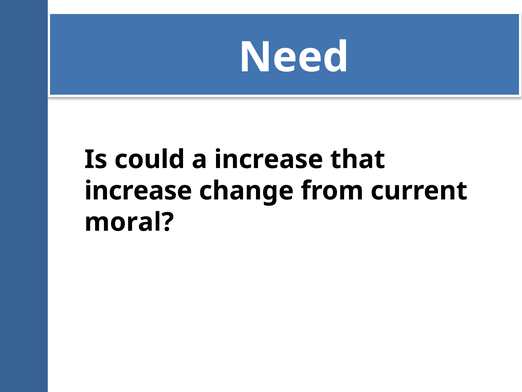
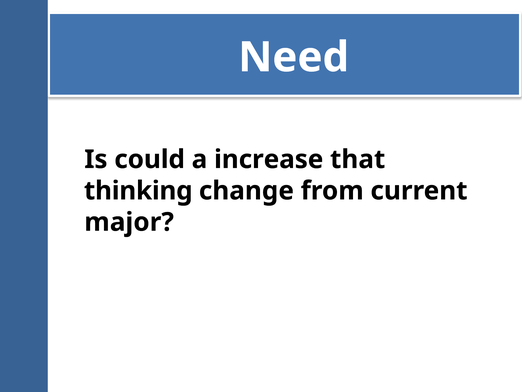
increase at (138, 191): increase -> thinking
moral: moral -> major
